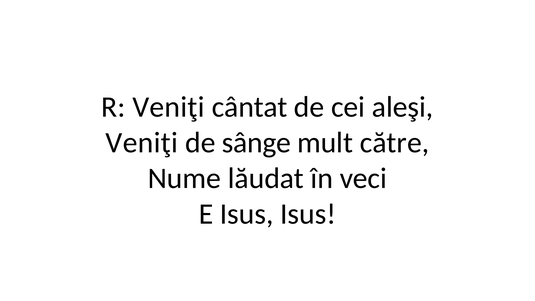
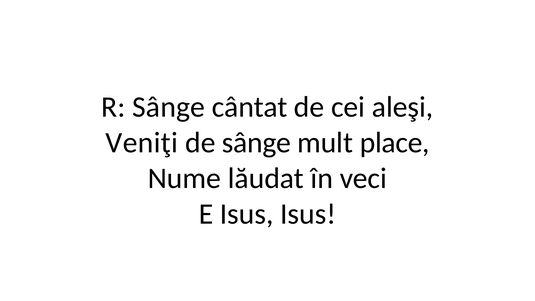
R Veniţi: Veniţi -> Sânge
către: către -> place
